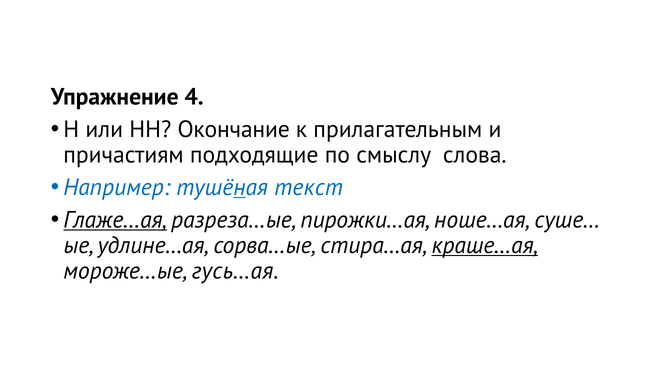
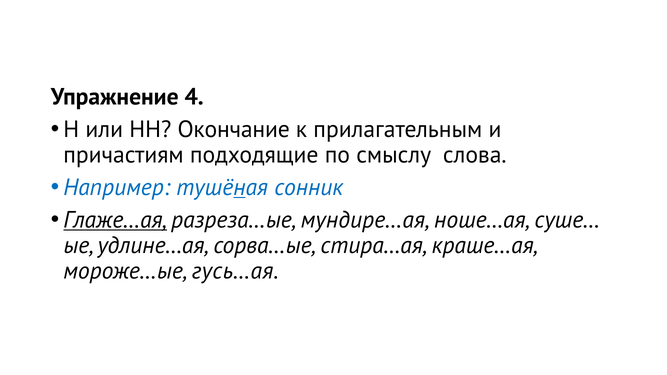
текст: текст -> сонник
пирожки…ая: пирожки…ая -> мундире…ая
краше…ая underline: present -> none
